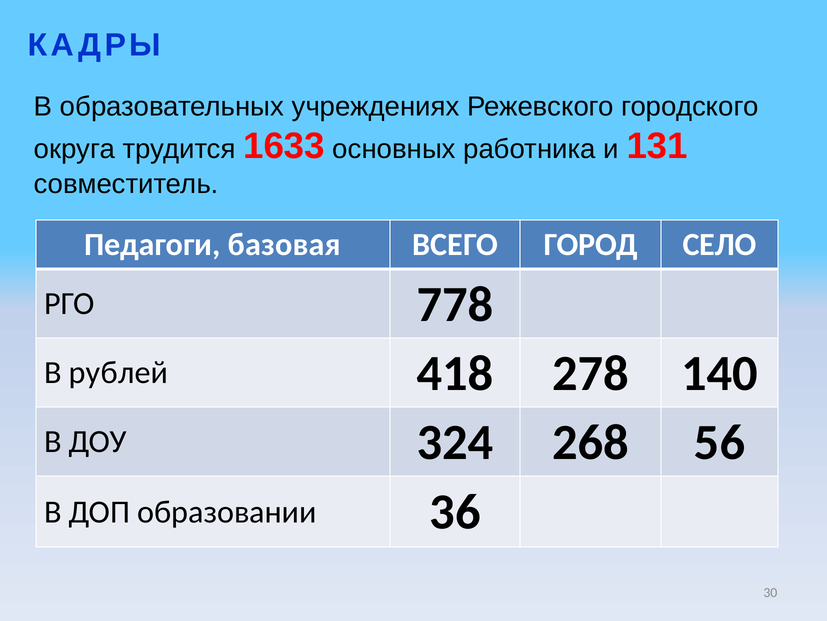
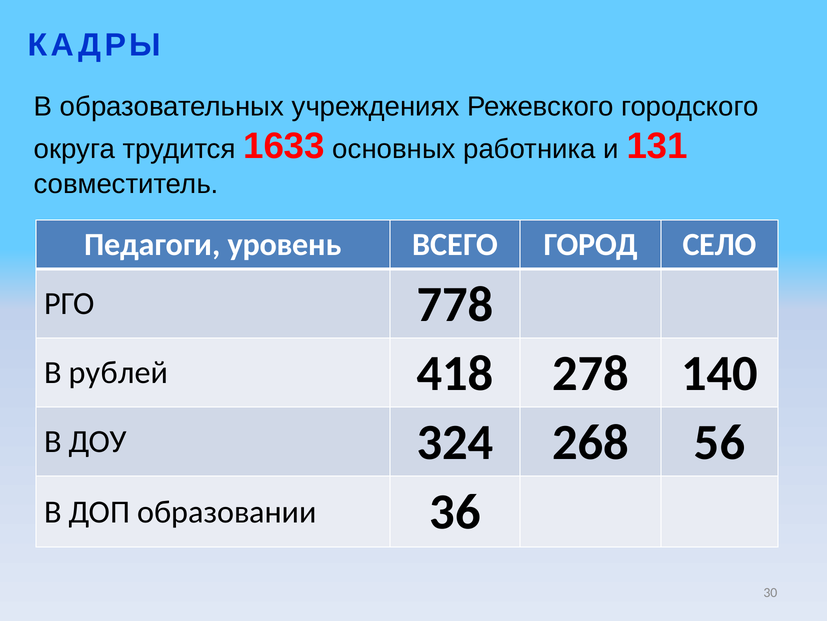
базовая: базовая -> уровень
